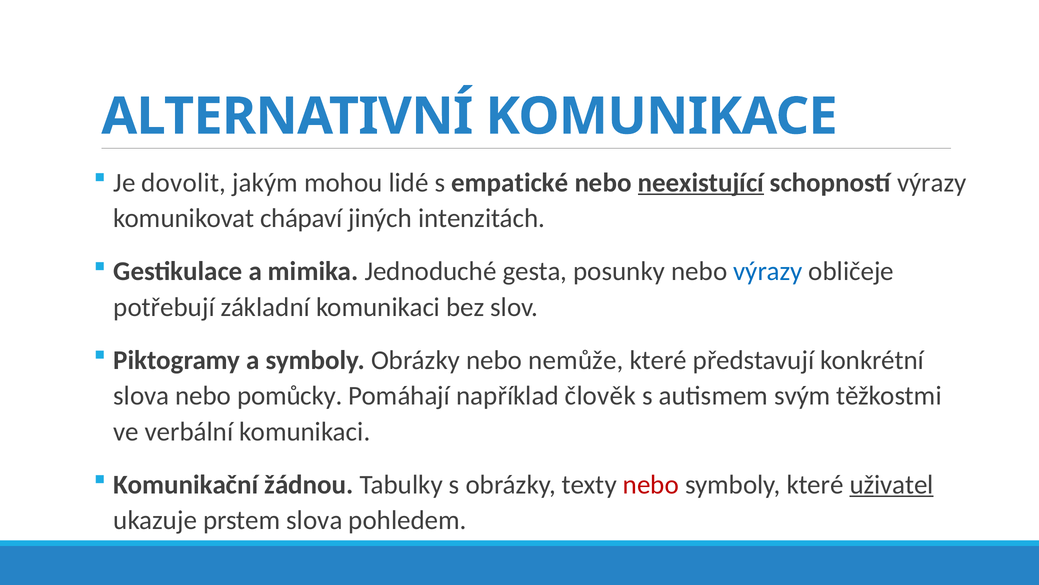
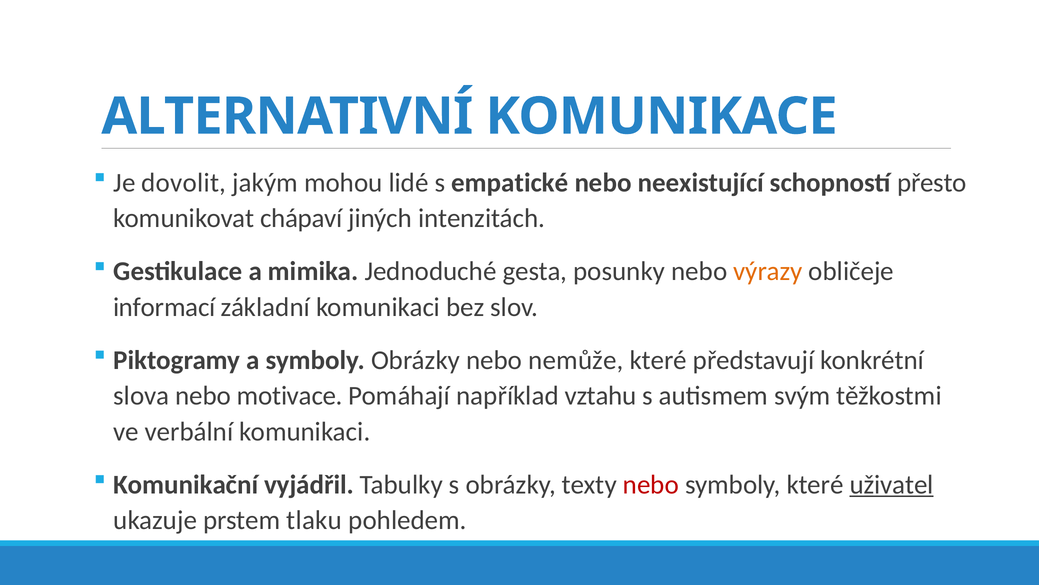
neexistující underline: present -> none
schopností výrazy: výrazy -> přesto
výrazy at (768, 271) colour: blue -> orange
potřebují: potřebují -> informací
pomůcky: pomůcky -> motivace
člověk: člověk -> vztahu
žádnou: žádnou -> vyjádřil
prstem slova: slova -> tlaku
